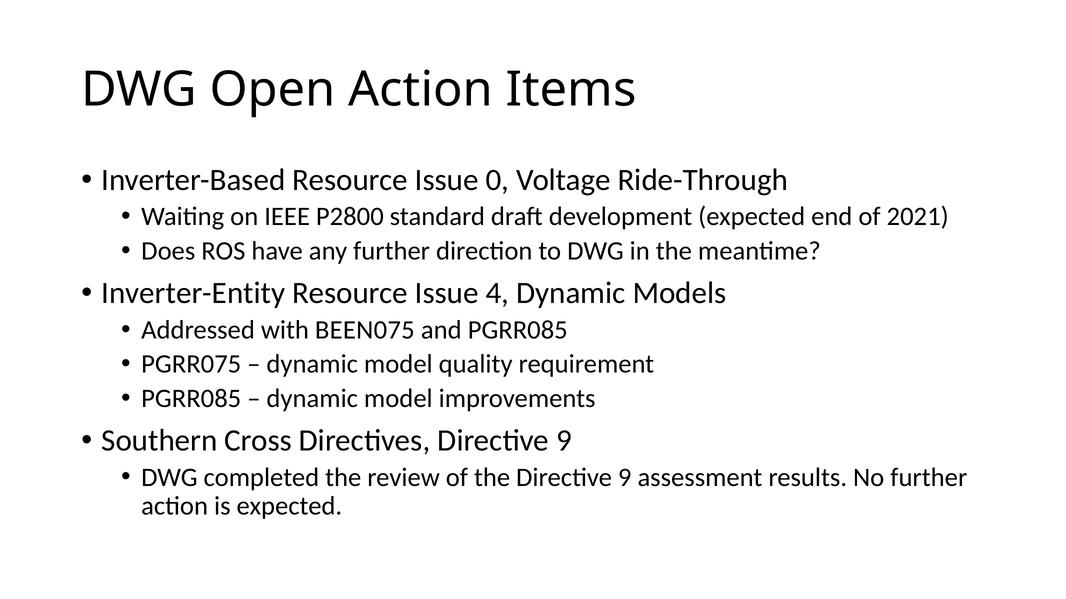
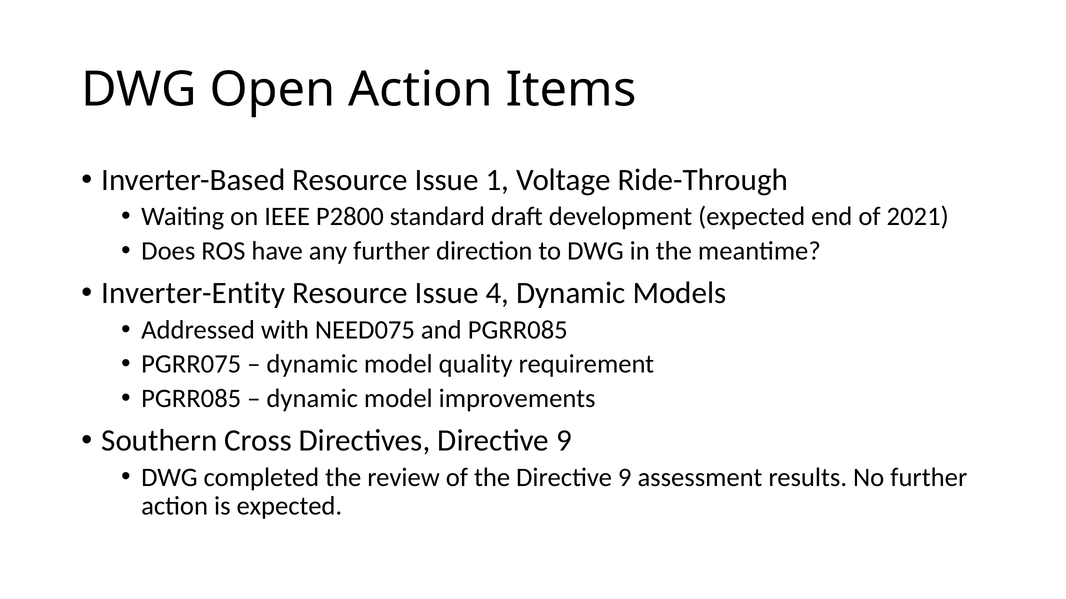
0: 0 -> 1
BEEN075: BEEN075 -> NEED075
